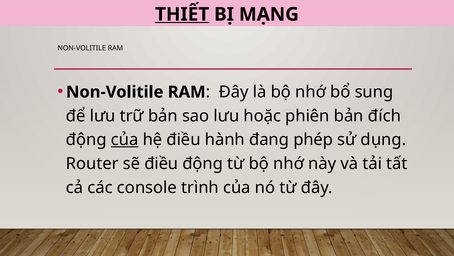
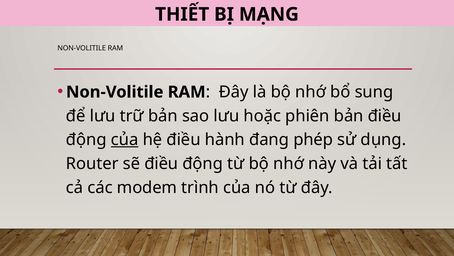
THIẾT underline: present -> none
bản đích: đích -> điều
console: console -> modem
